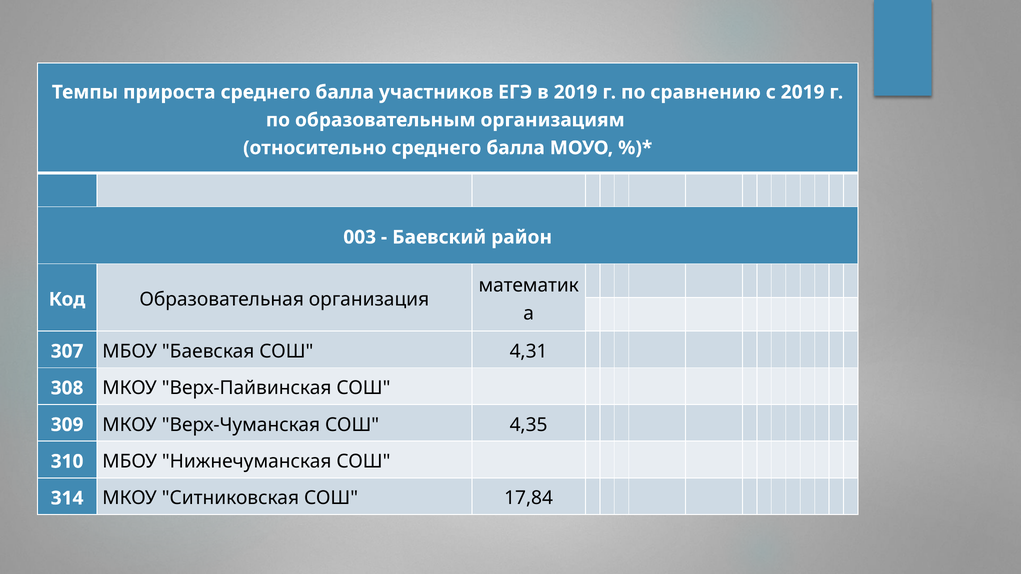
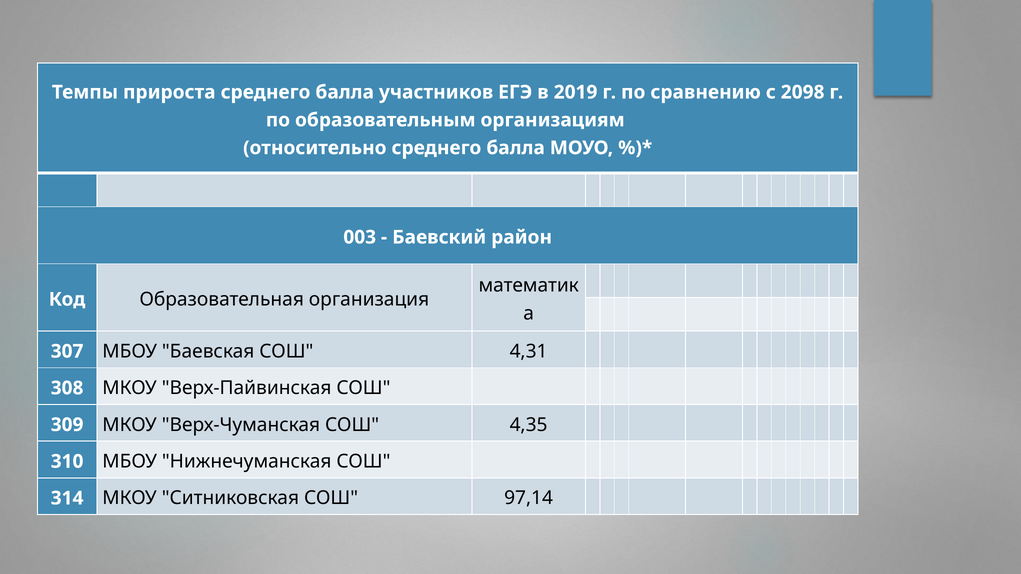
с 2019: 2019 -> 2098
17,84: 17,84 -> 97,14
